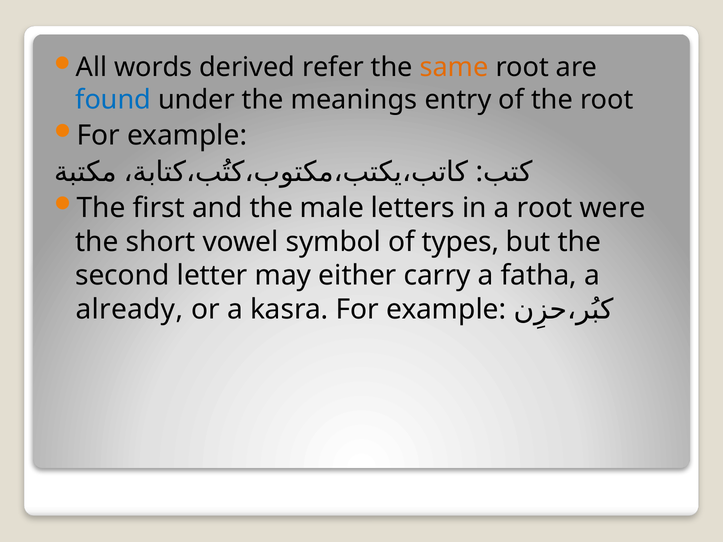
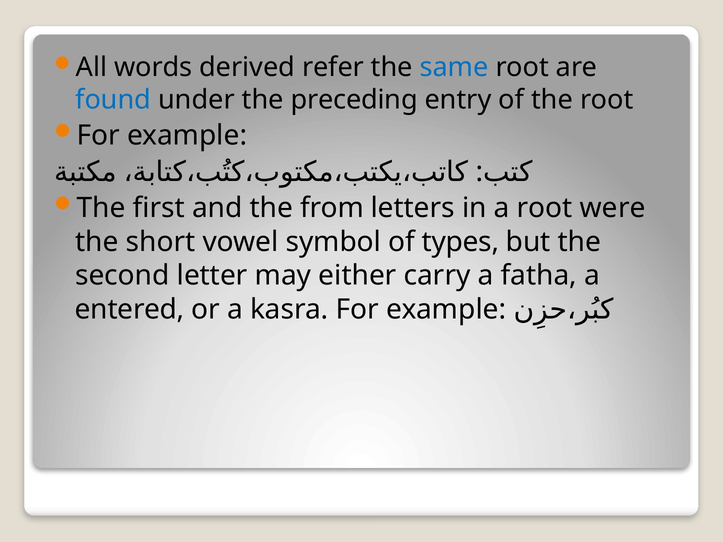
same colour: orange -> blue
meanings: meanings -> preceding
male: male -> from
already: already -> entered
